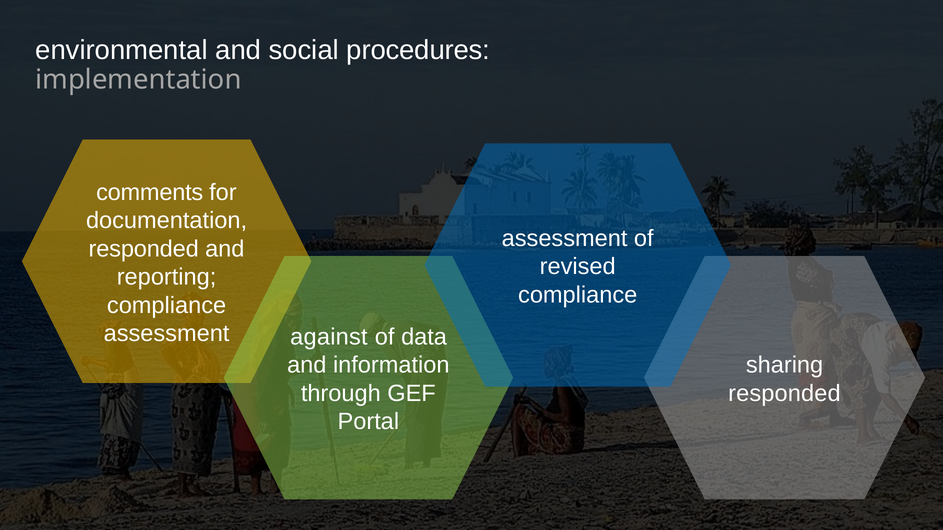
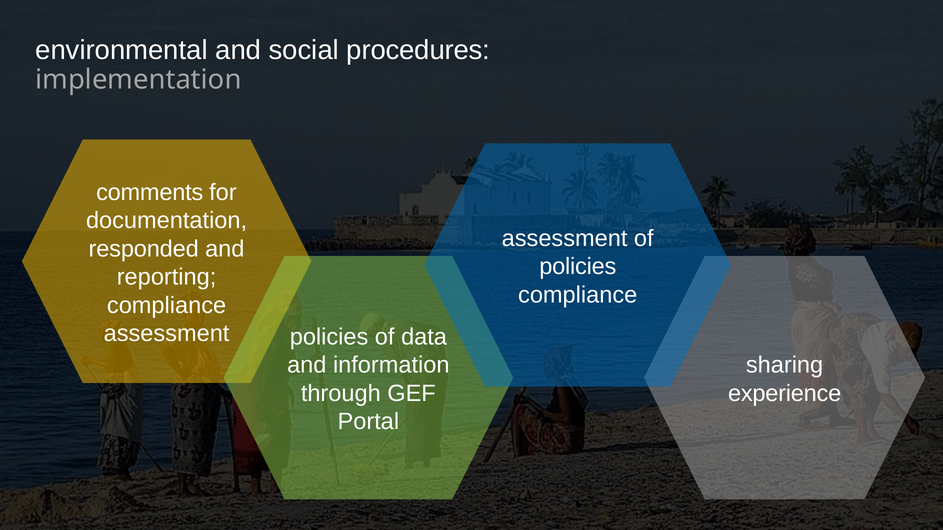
revised at (578, 267): revised -> policies
assessment against: against -> policies
responded at (784, 394): responded -> experience
